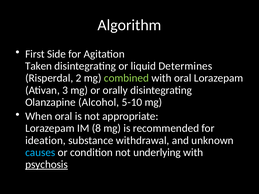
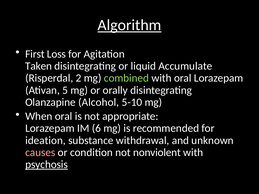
Algorithm underline: none -> present
Side: Side -> Loss
Determines: Determines -> Accumulate
3: 3 -> 5
8: 8 -> 6
causes colour: light blue -> pink
underlying: underlying -> nonviolent
